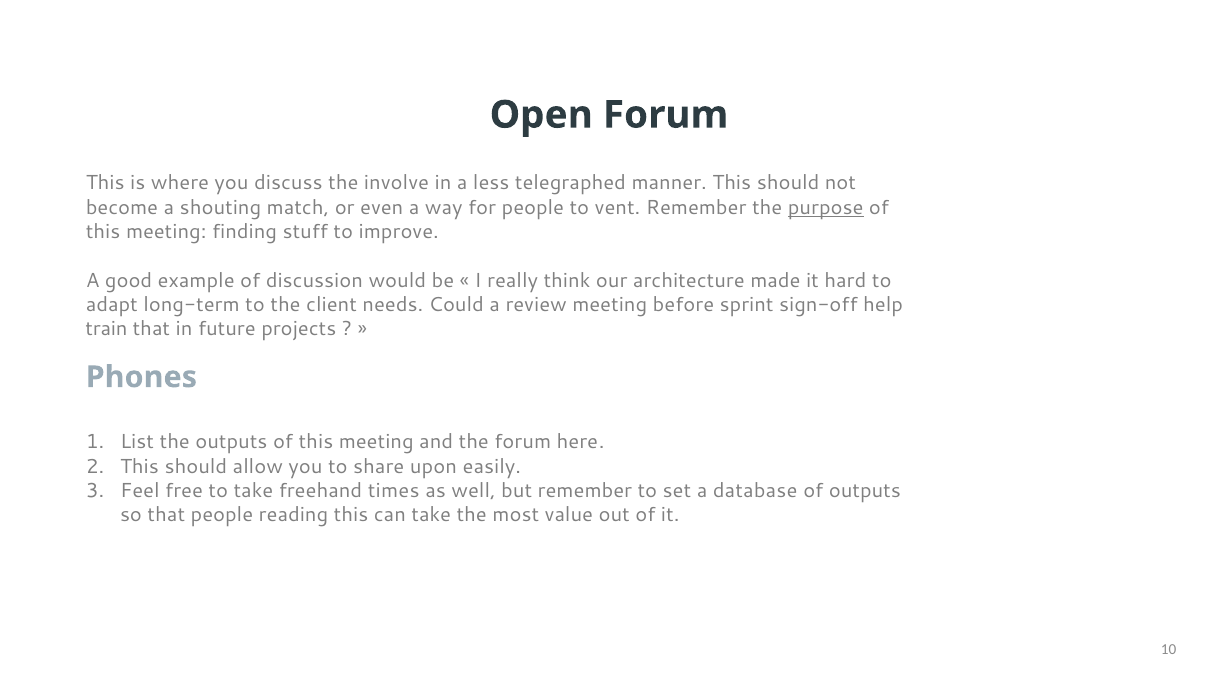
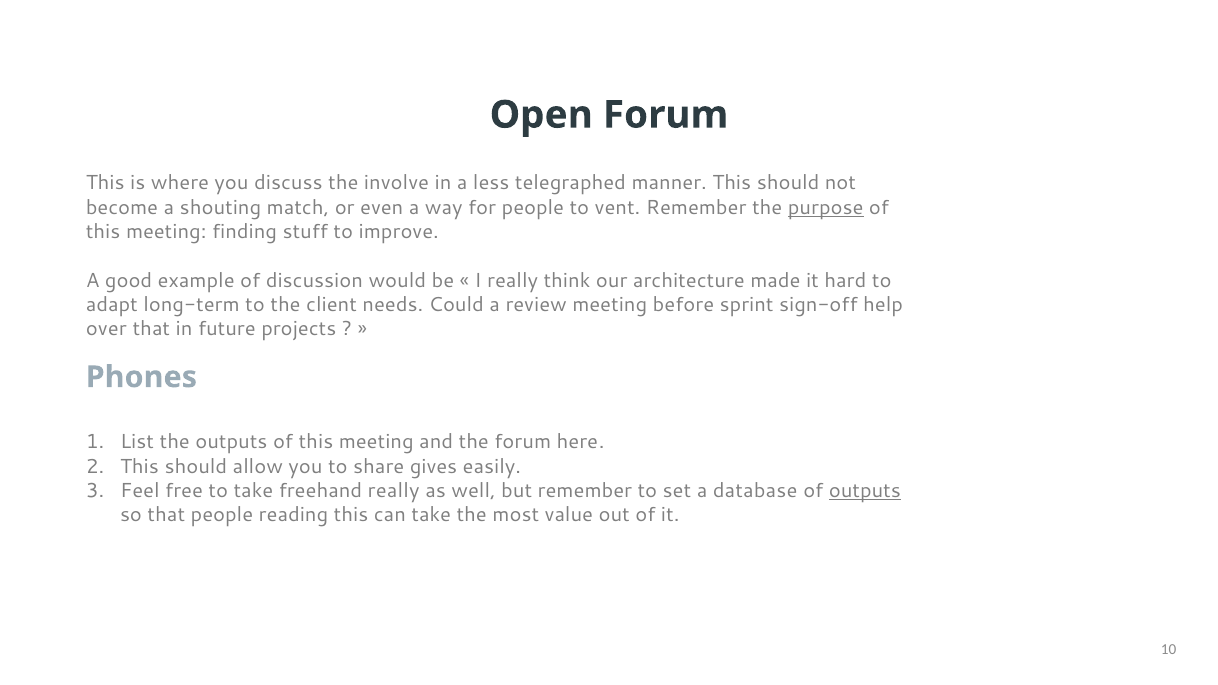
train: train -> over
upon: upon -> gives
freehand times: times -> really
outputs at (865, 491) underline: none -> present
